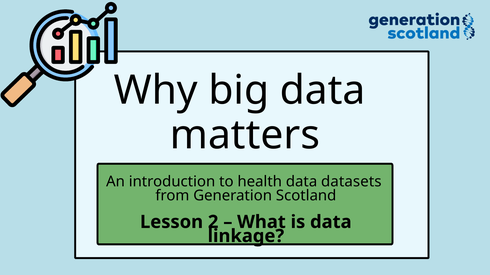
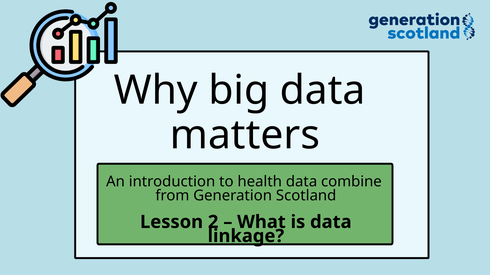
datasets: datasets -> combine
